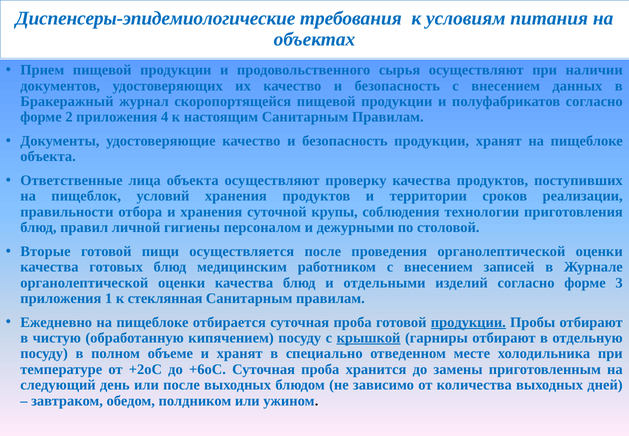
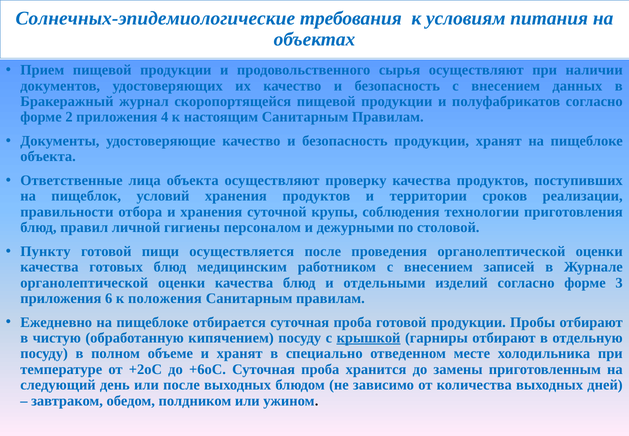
Диспенсеры-эпидемиологические: Диспенсеры-эпидемиологические -> Солнечных-эпидемиологические
Вторые: Вторые -> Пункту
1: 1 -> 6
стеклянная: стеклянная -> положения
продукции at (468, 322) underline: present -> none
